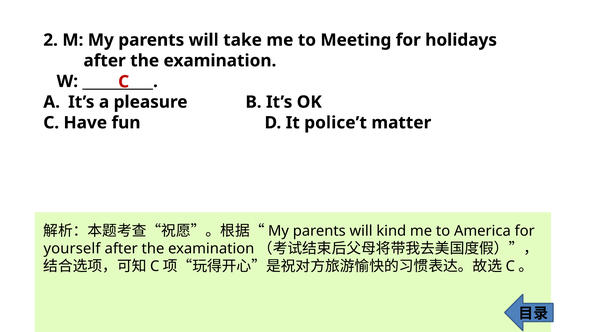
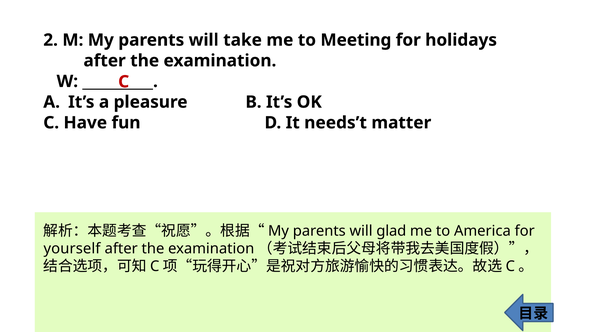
police’t: police’t -> needs’t
kind: kind -> glad
